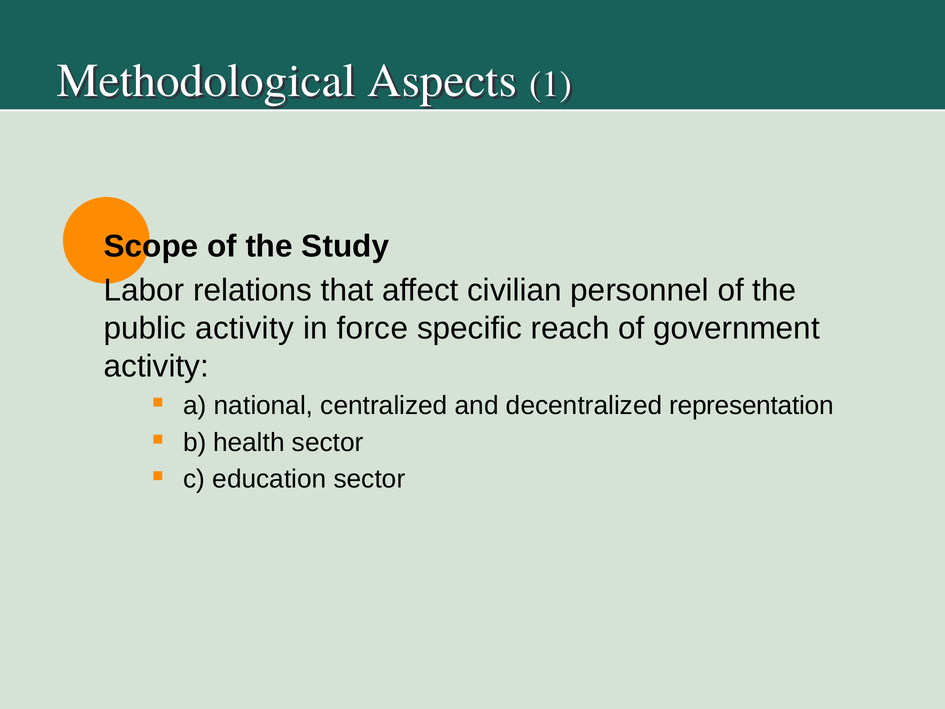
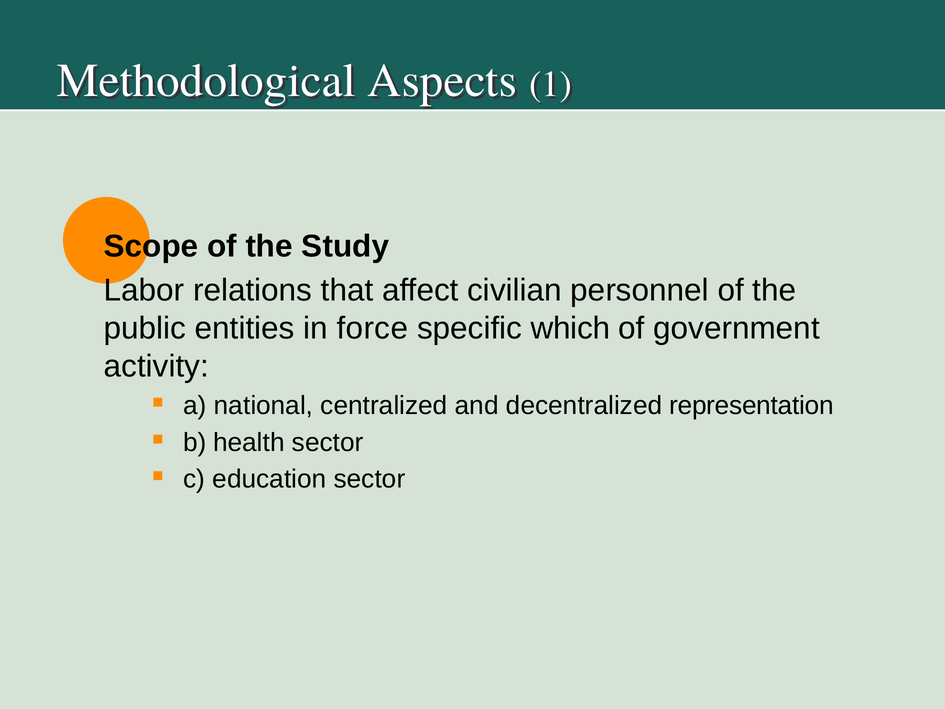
public activity: activity -> entities
reach: reach -> which
